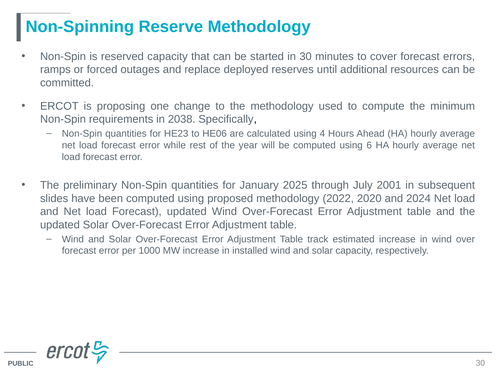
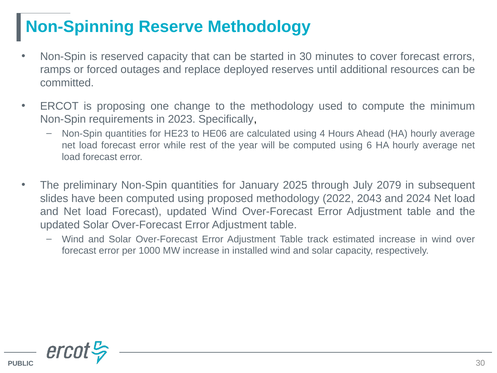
2038: 2038 -> 2023
2001: 2001 -> 2079
2020: 2020 -> 2043
